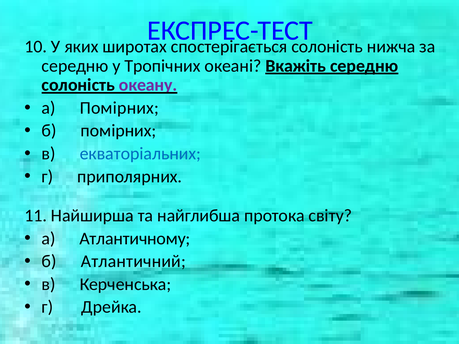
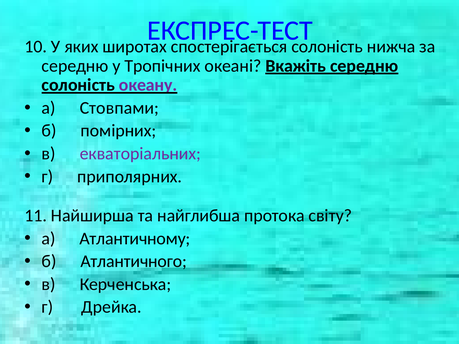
а Помірних: Помірних -> Стовпами
екваторіальних colour: blue -> purple
Атлантичний: Атлантичний -> Атлантичного
